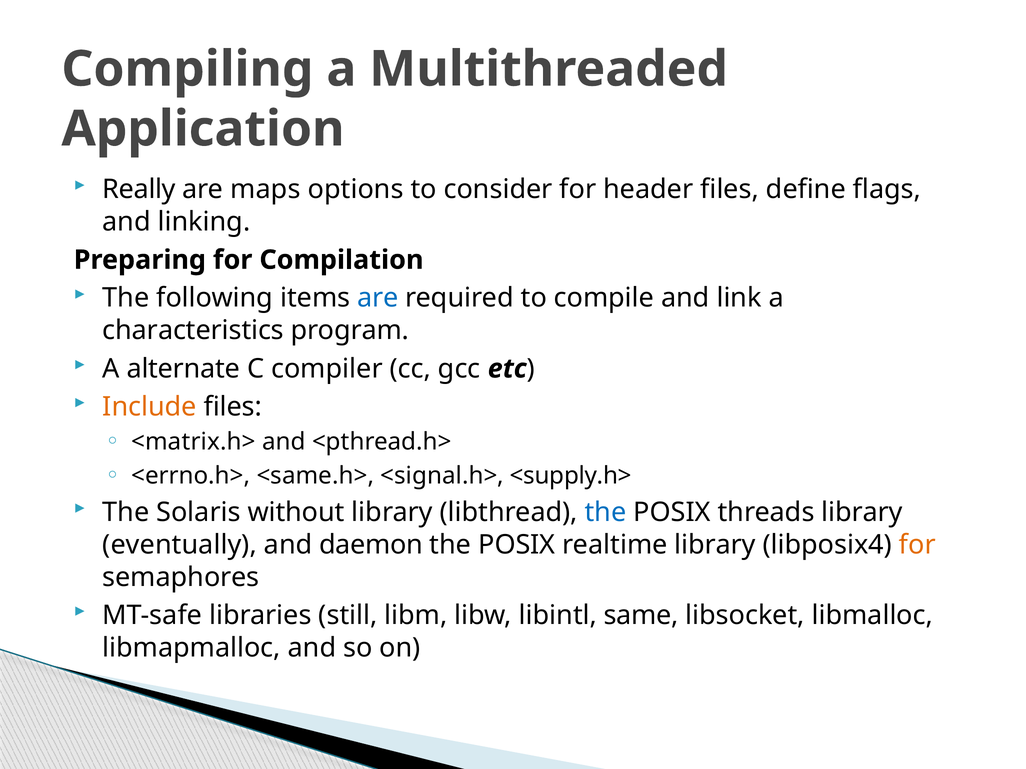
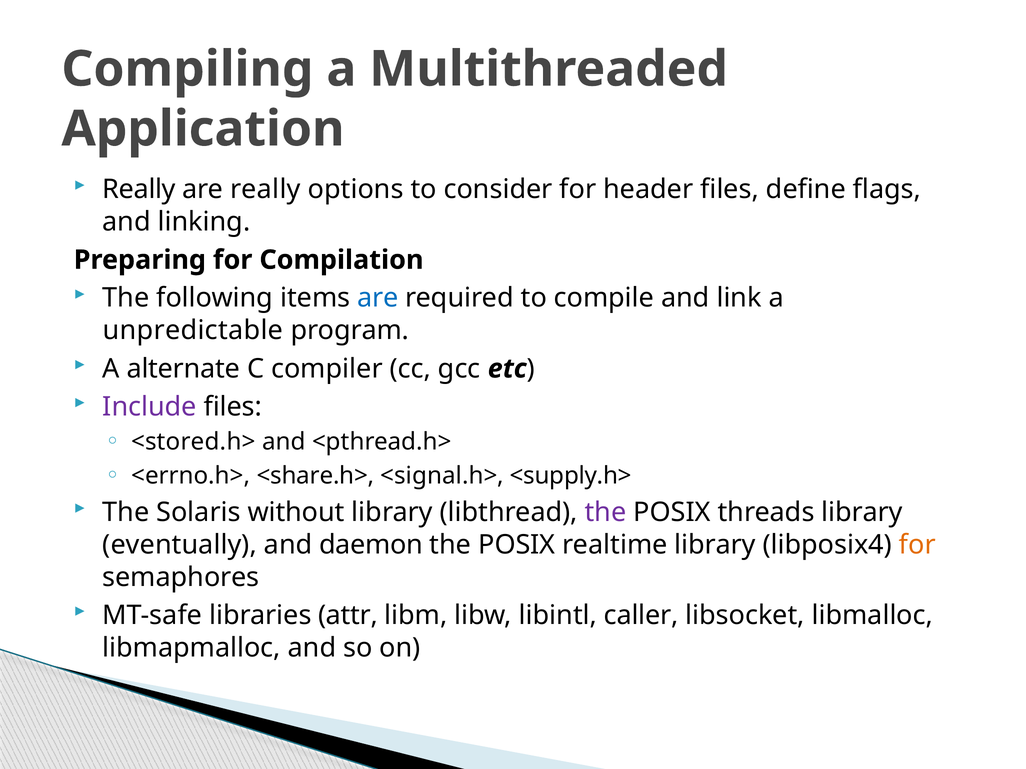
are maps: maps -> really
characteristics: characteristics -> unpredictable
Include colour: orange -> purple
<matrix.h>: <matrix.h> -> <stored.h>
<same.h>: <same.h> -> <share.h>
the at (606, 513) colour: blue -> purple
still: still -> attr
same: same -> caller
